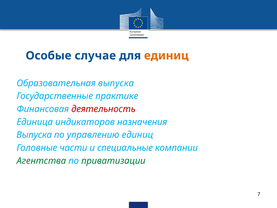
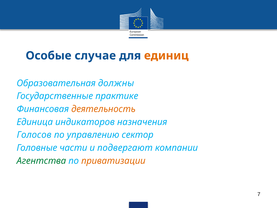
Образовательная выпуска: выпуска -> должны
деятельность colour: red -> orange
Выпуска at (34, 135): Выпуска -> Голосов
управлению единиц: единиц -> сектор
специальные: специальные -> подвергают
приватизации colour: green -> orange
